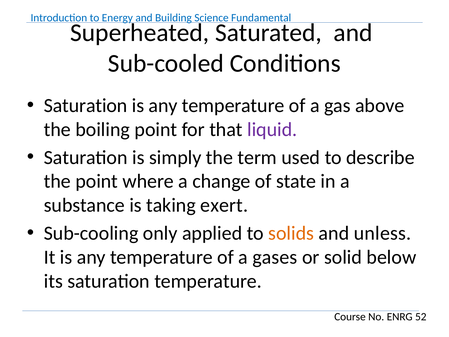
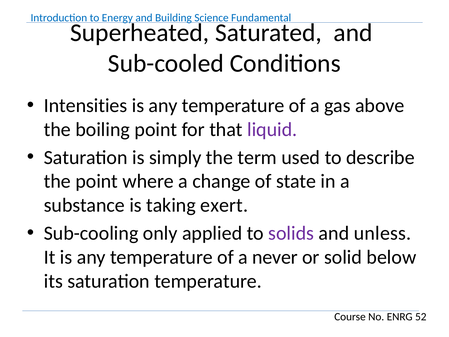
Saturation at (86, 105): Saturation -> Intensities
solids colour: orange -> purple
gases: gases -> never
